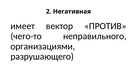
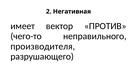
организациями: организациями -> производителя
